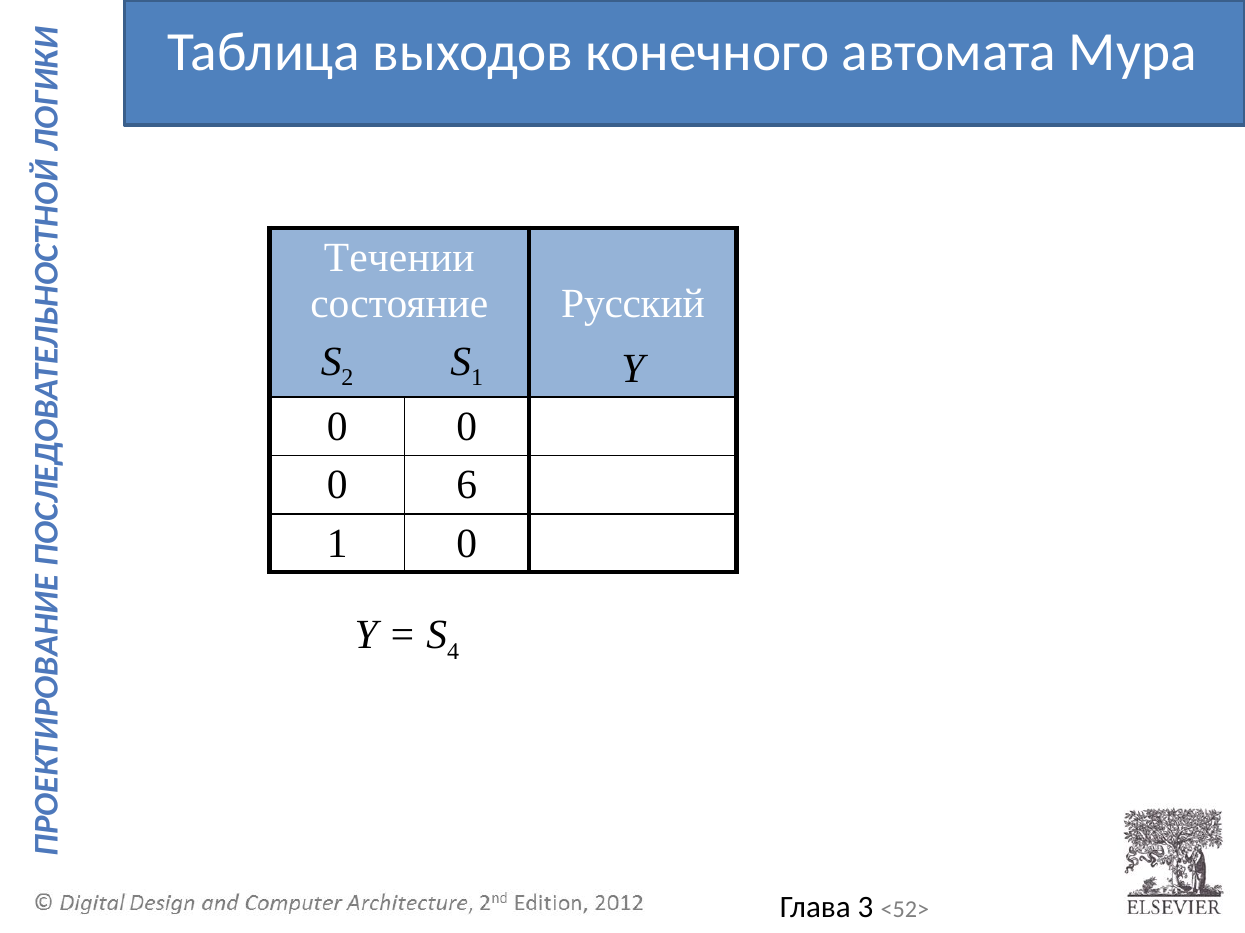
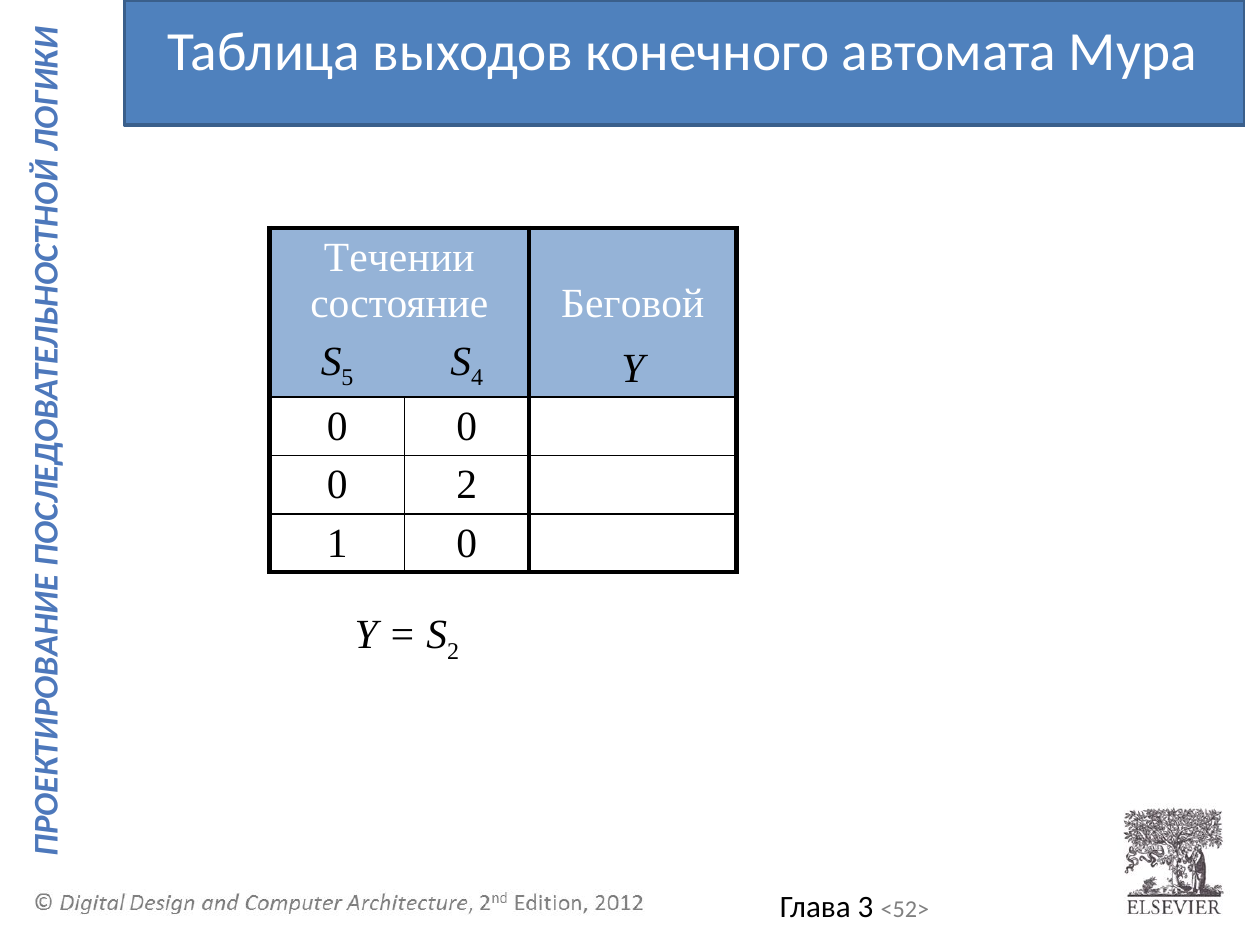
Русский: Русский -> Беговой
2: 2 -> 5
1 at (477, 378): 1 -> 4
0 6: 6 -> 2
4 at (453, 652): 4 -> 2
